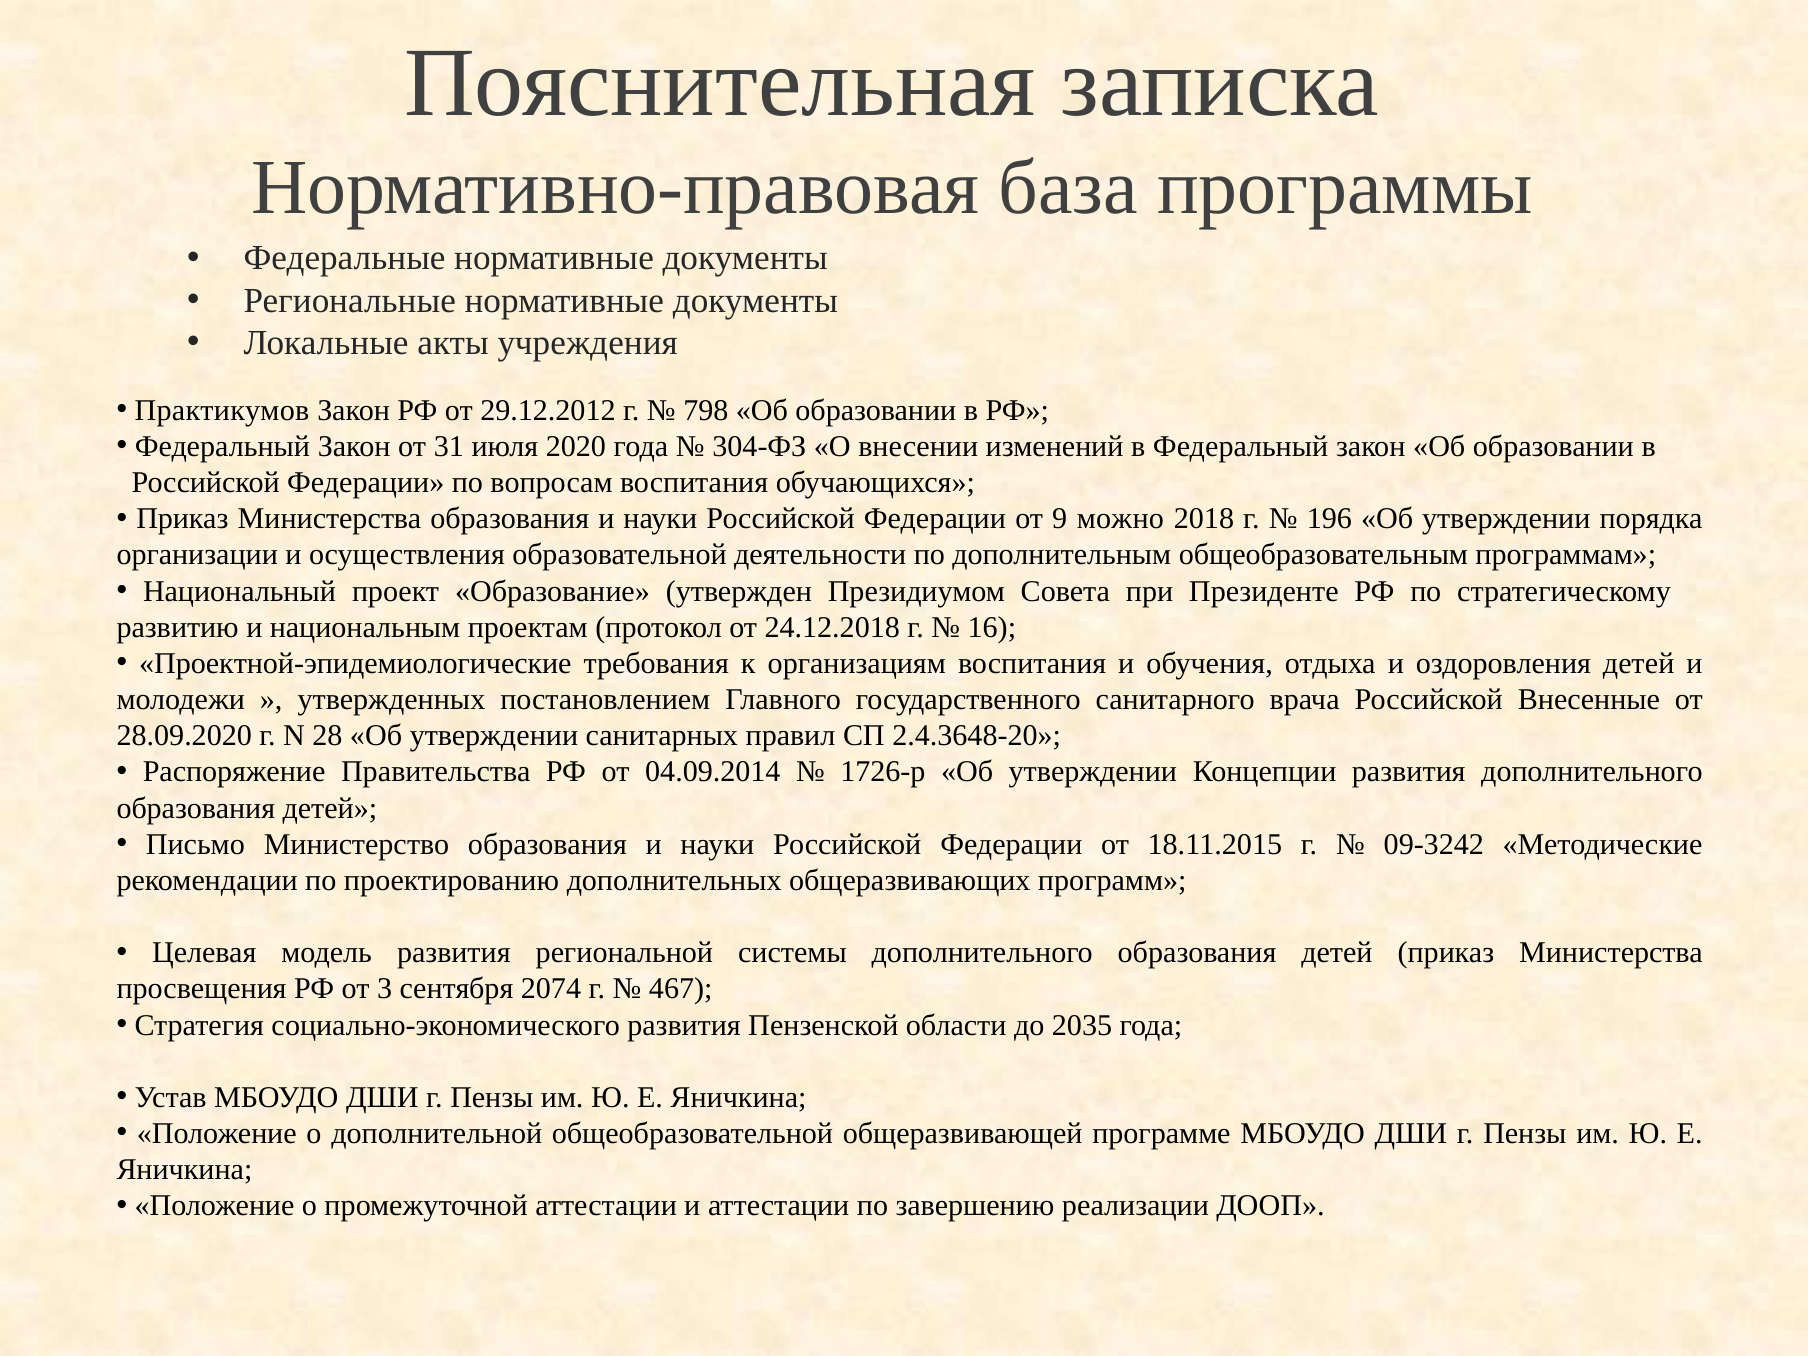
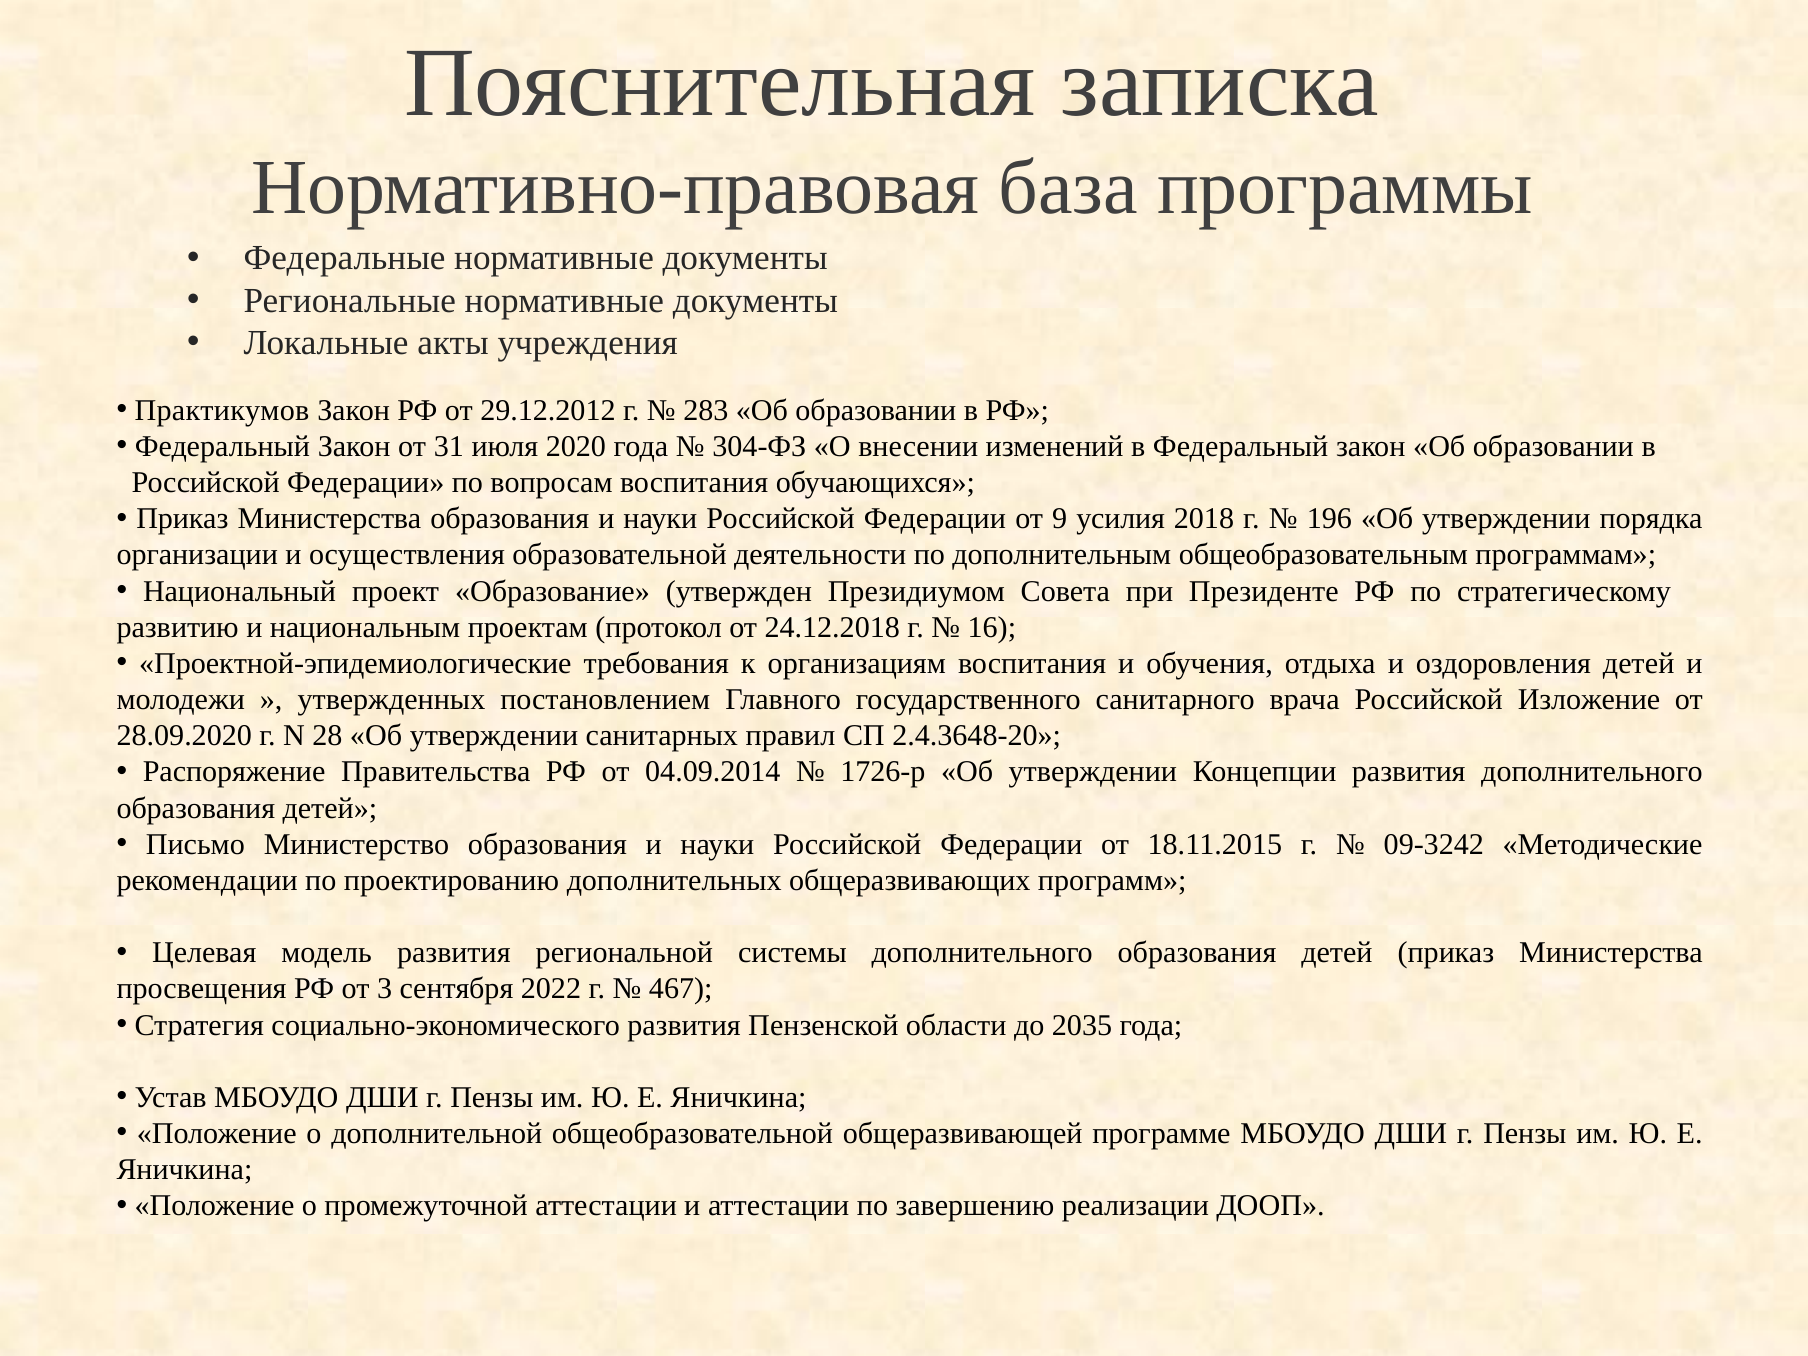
798: 798 -> 283
можно: можно -> усилия
Внесенные: Внесенные -> Изложение
2074: 2074 -> 2022
